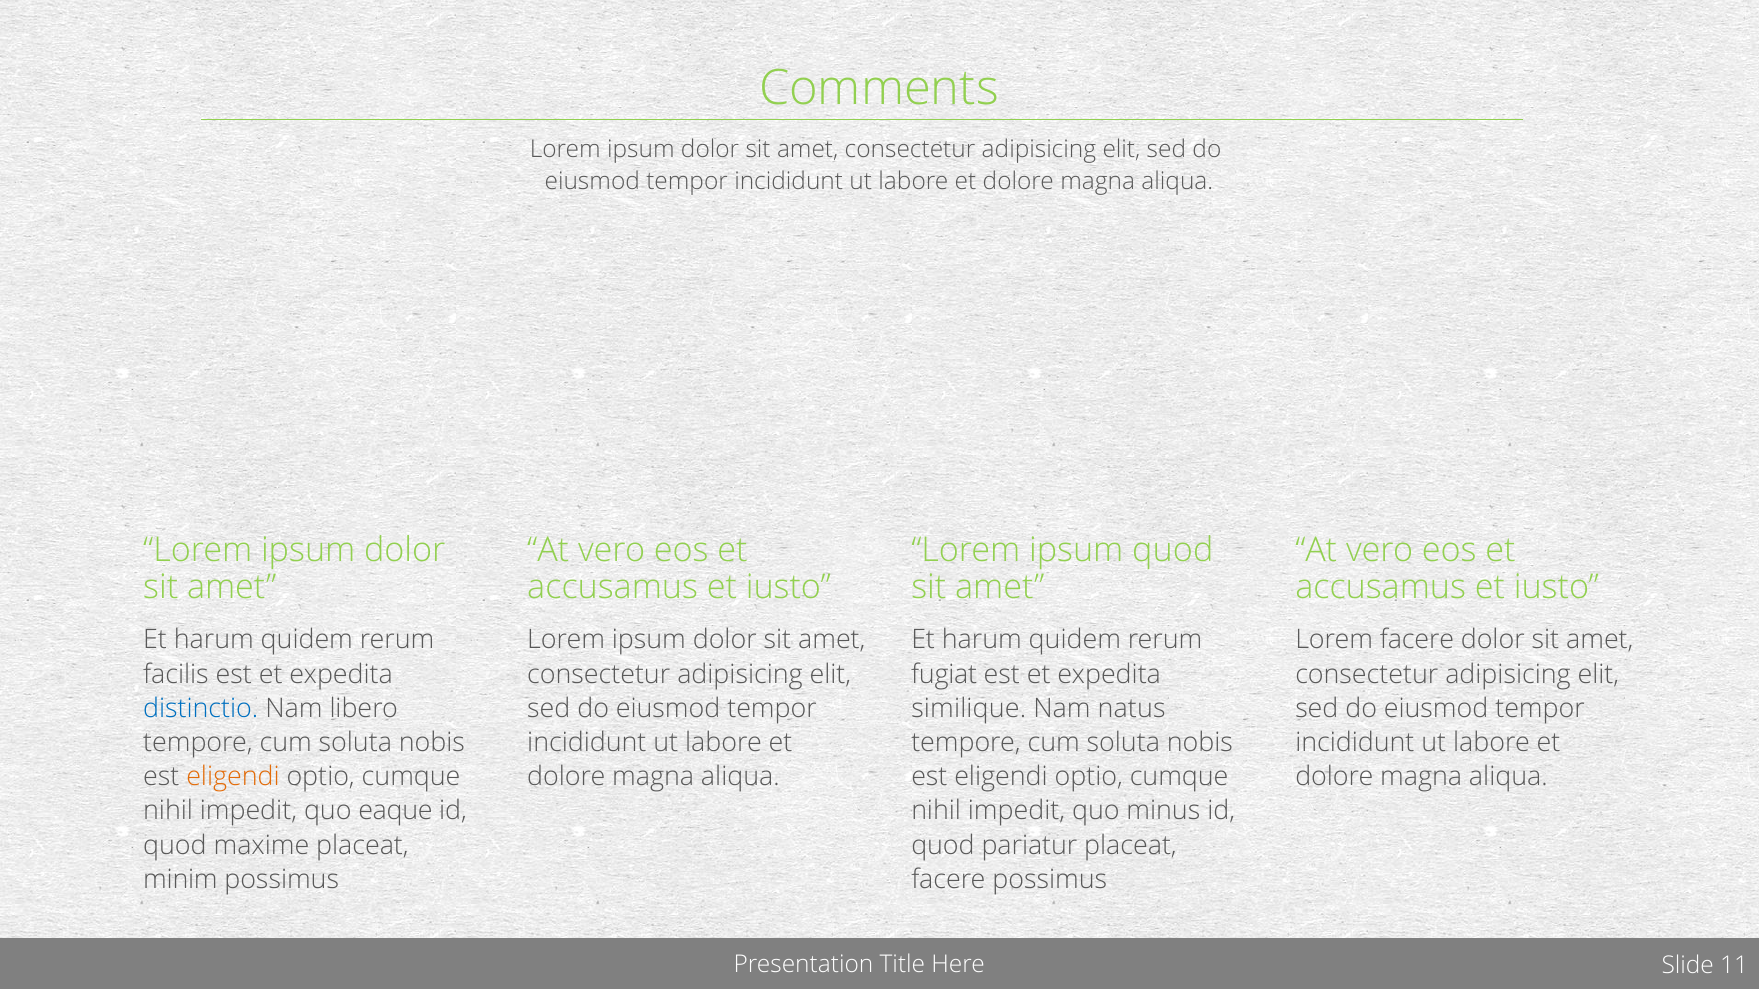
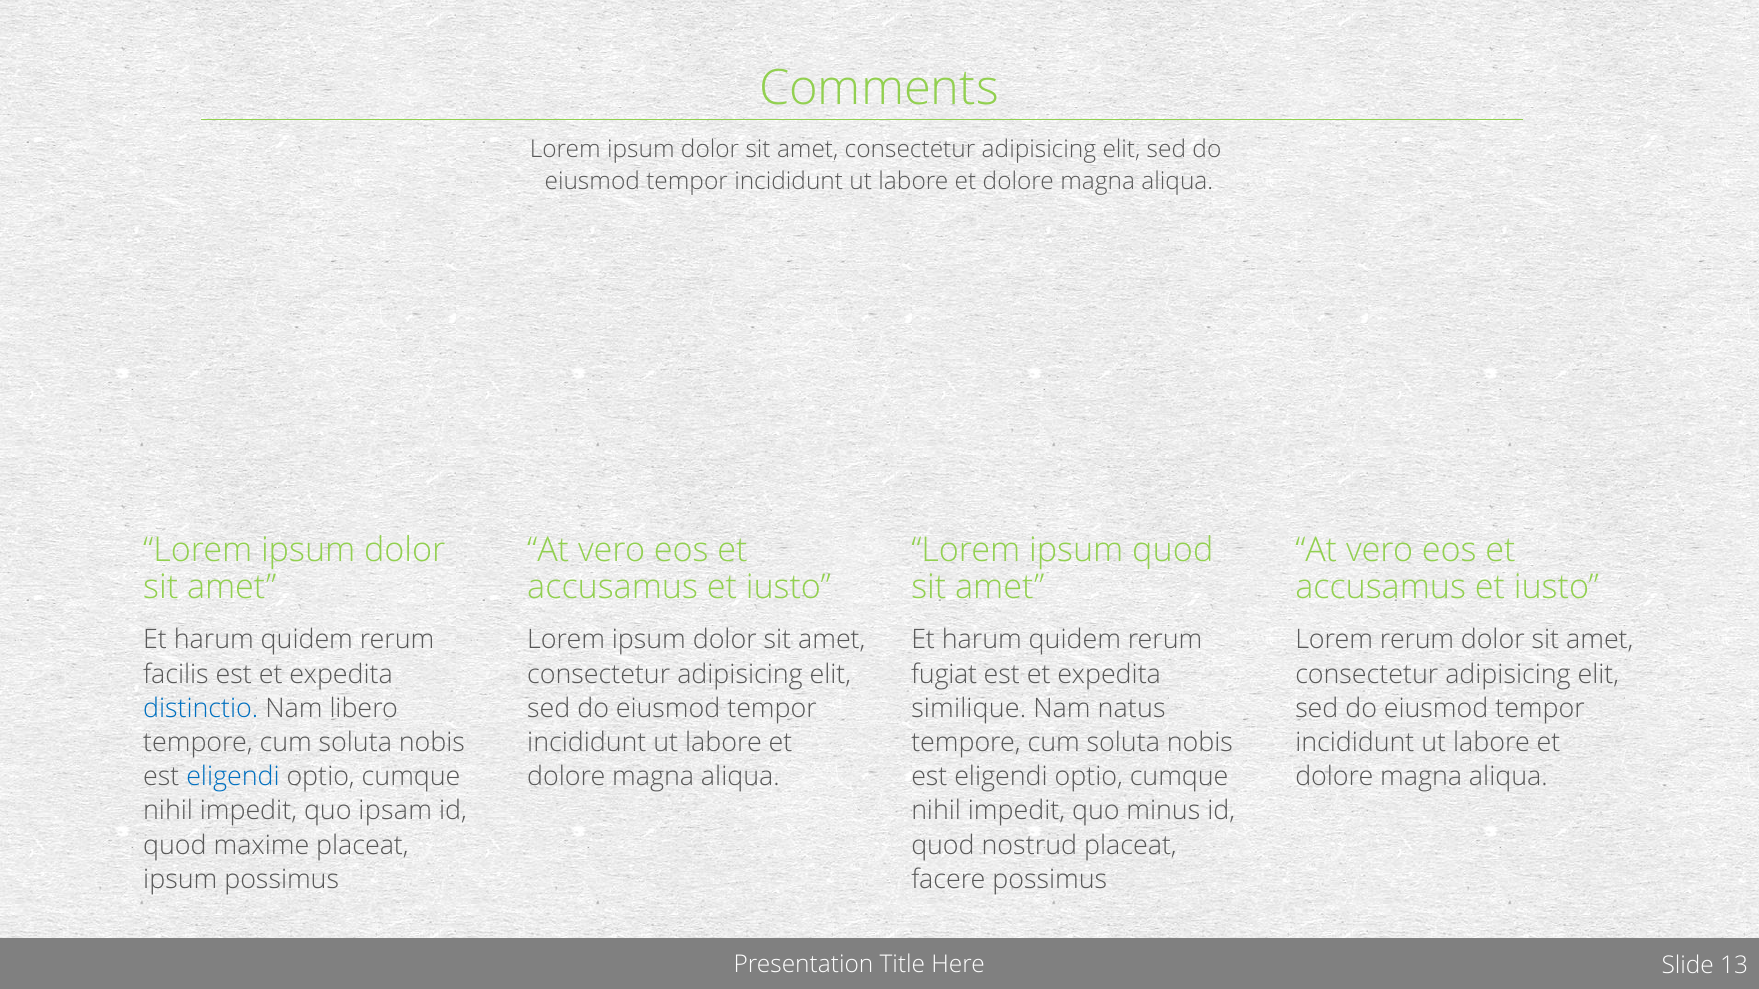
Lorem facere: facere -> rerum
eligendi at (233, 777) colour: orange -> blue
eaque: eaque -> ipsam
pariatur: pariatur -> nostrud
minim at (180, 880): minim -> ipsum
11: 11 -> 13
